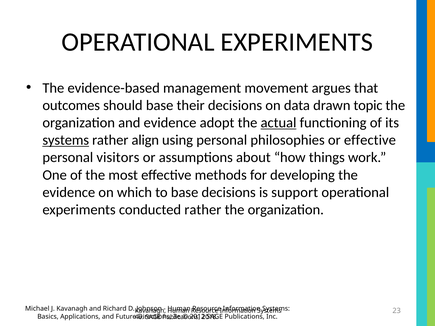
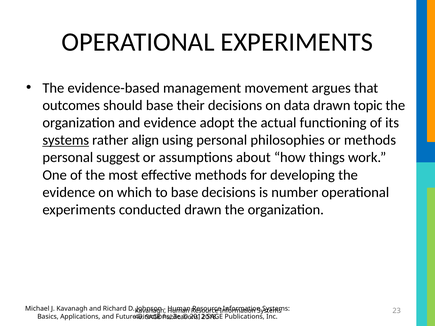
actual underline: present -> none
or effective: effective -> methods
visitors: visitors -> suggest
support: support -> number
conducted rather: rather -> drawn
